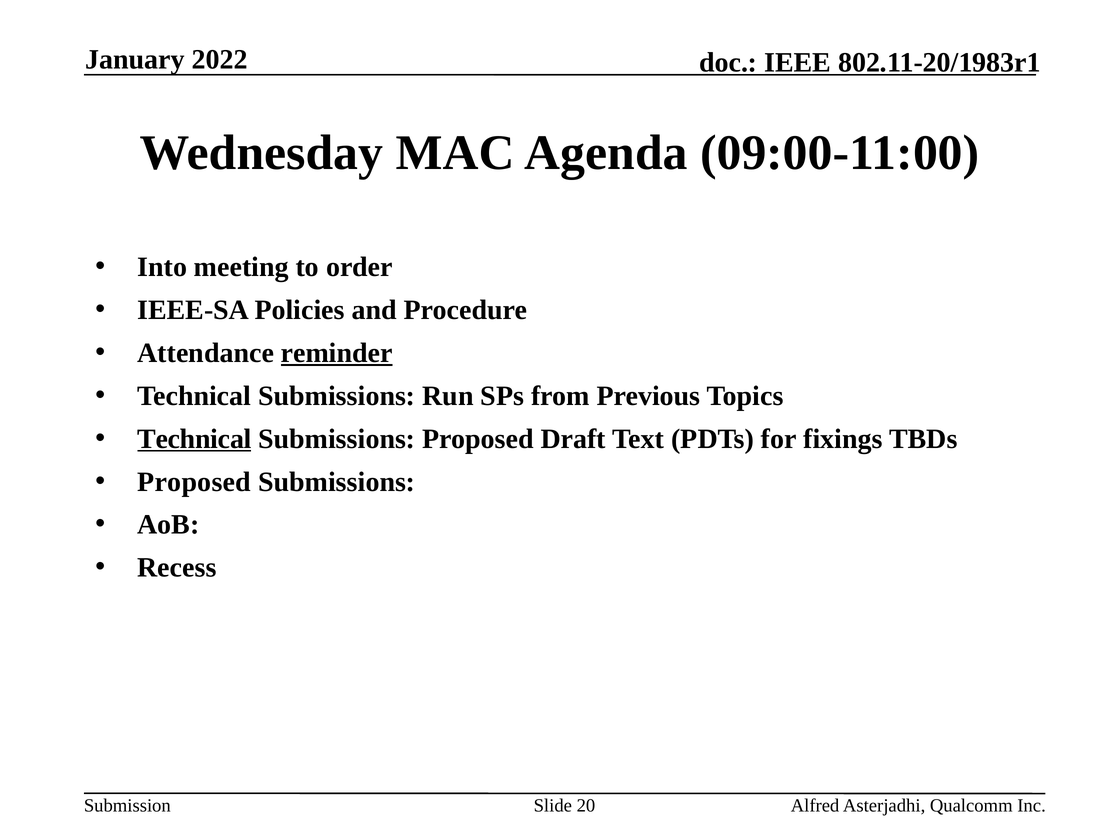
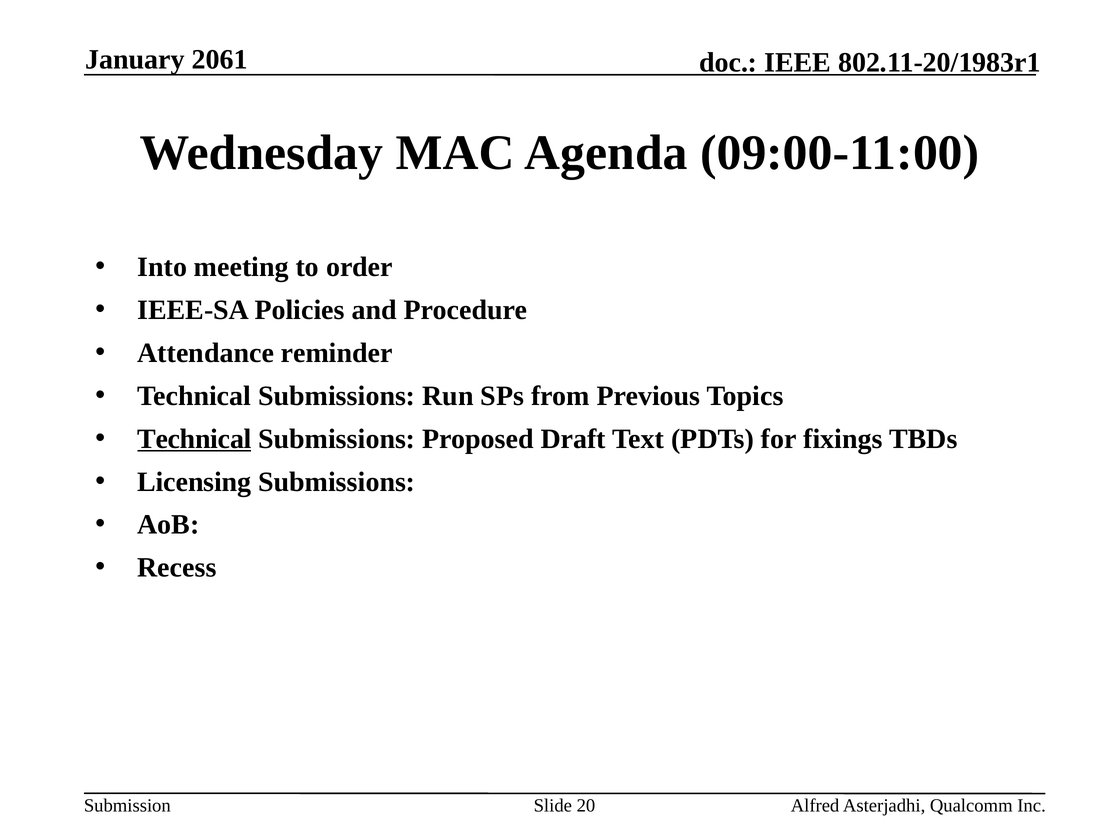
2022: 2022 -> 2061
reminder underline: present -> none
Proposed at (194, 482): Proposed -> Licensing
